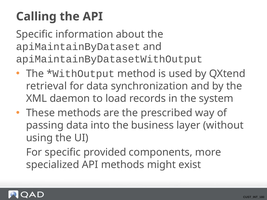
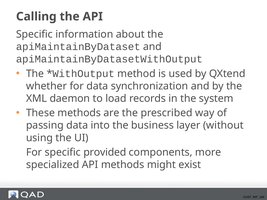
retrieval: retrieval -> whether
